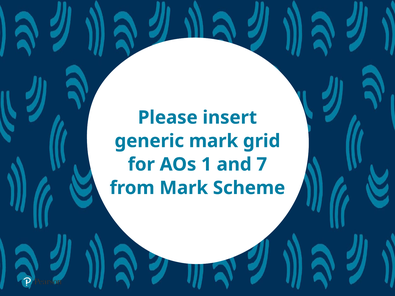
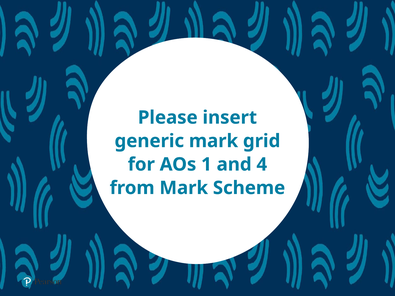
7: 7 -> 4
